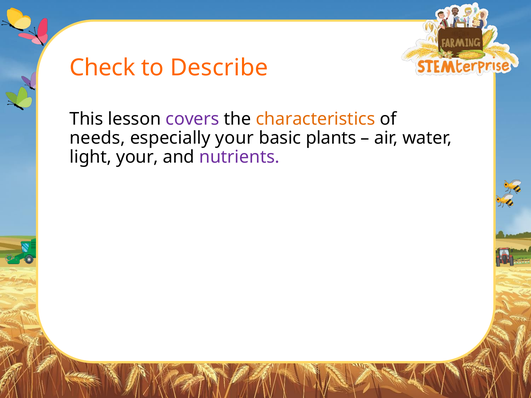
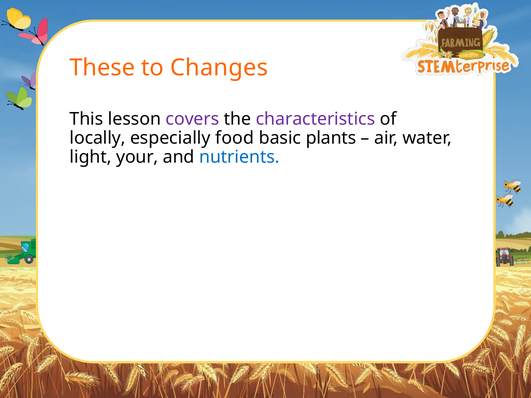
Check: Check -> These
Describe: Describe -> Changes
characteristics colour: orange -> purple
needs: needs -> locally
especially your: your -> food
nutrients colour: purple -> blue
